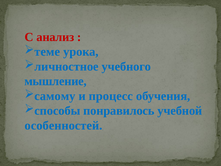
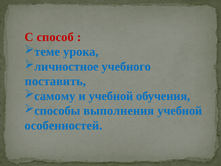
анализ: анализ -> способ
мышление: мышление -> поставить
и процесс: процесс -> учебной
понравилось: понравилось -> выполнения
